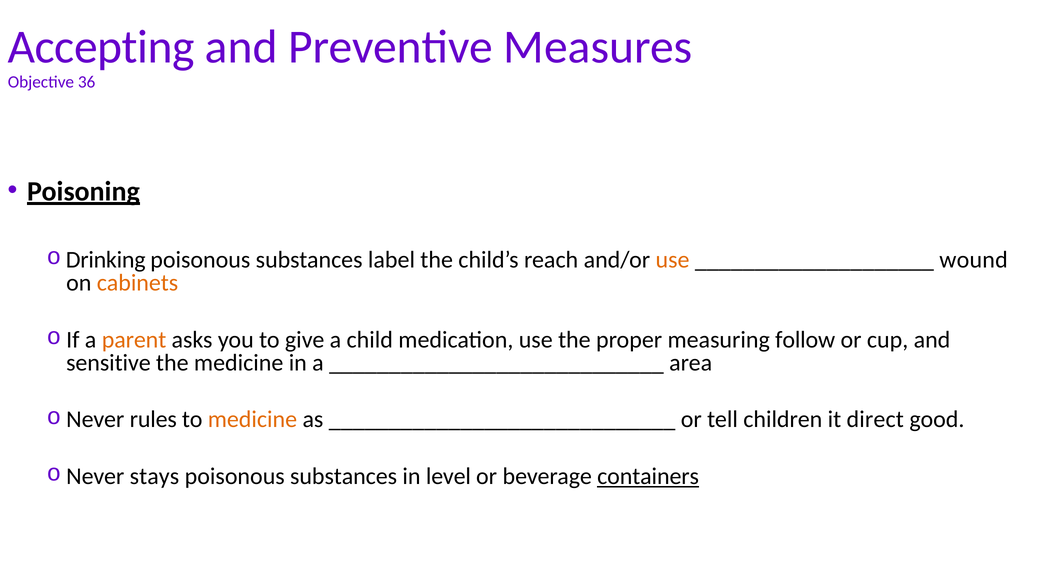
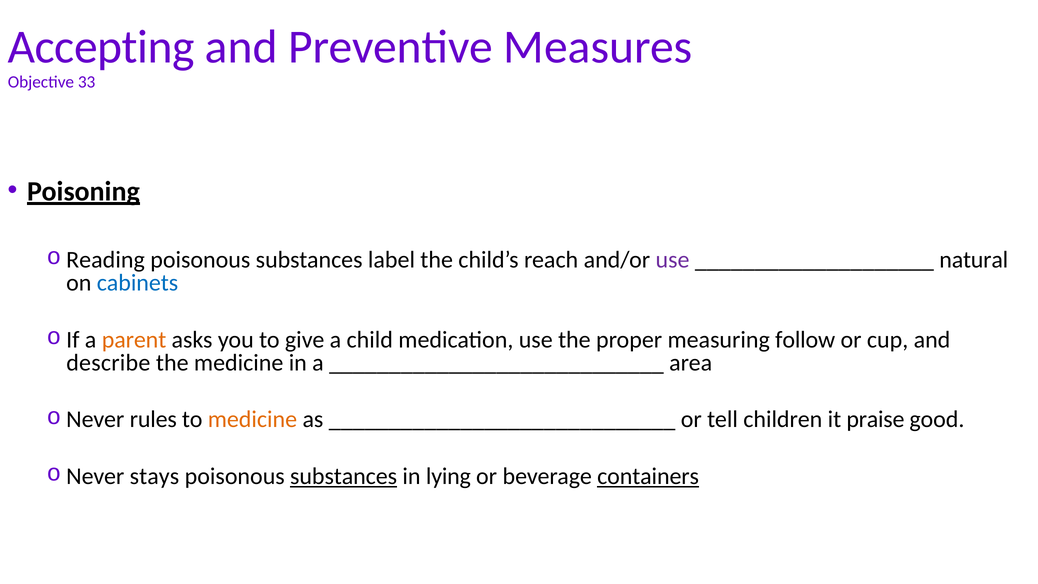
36: 36 -> 33
Drinking: Drinking -> Reading
use at (673, 260) colour: orange -> purple
wound: wound -> natural
cabinets colour: orange -> blue
sensitive: sensitive -> describe
direct: direct -> praise
substances at (344, 476) underline: none -> present
level: level -> lying
